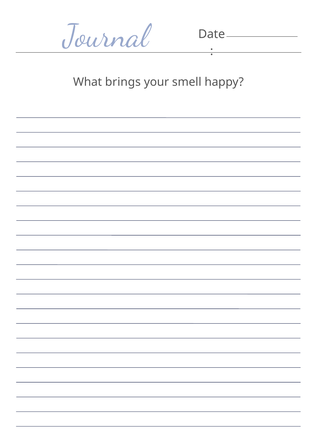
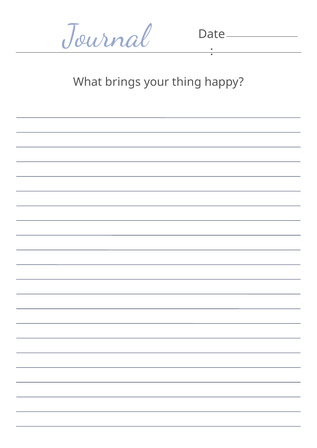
smell: smell -> thing
